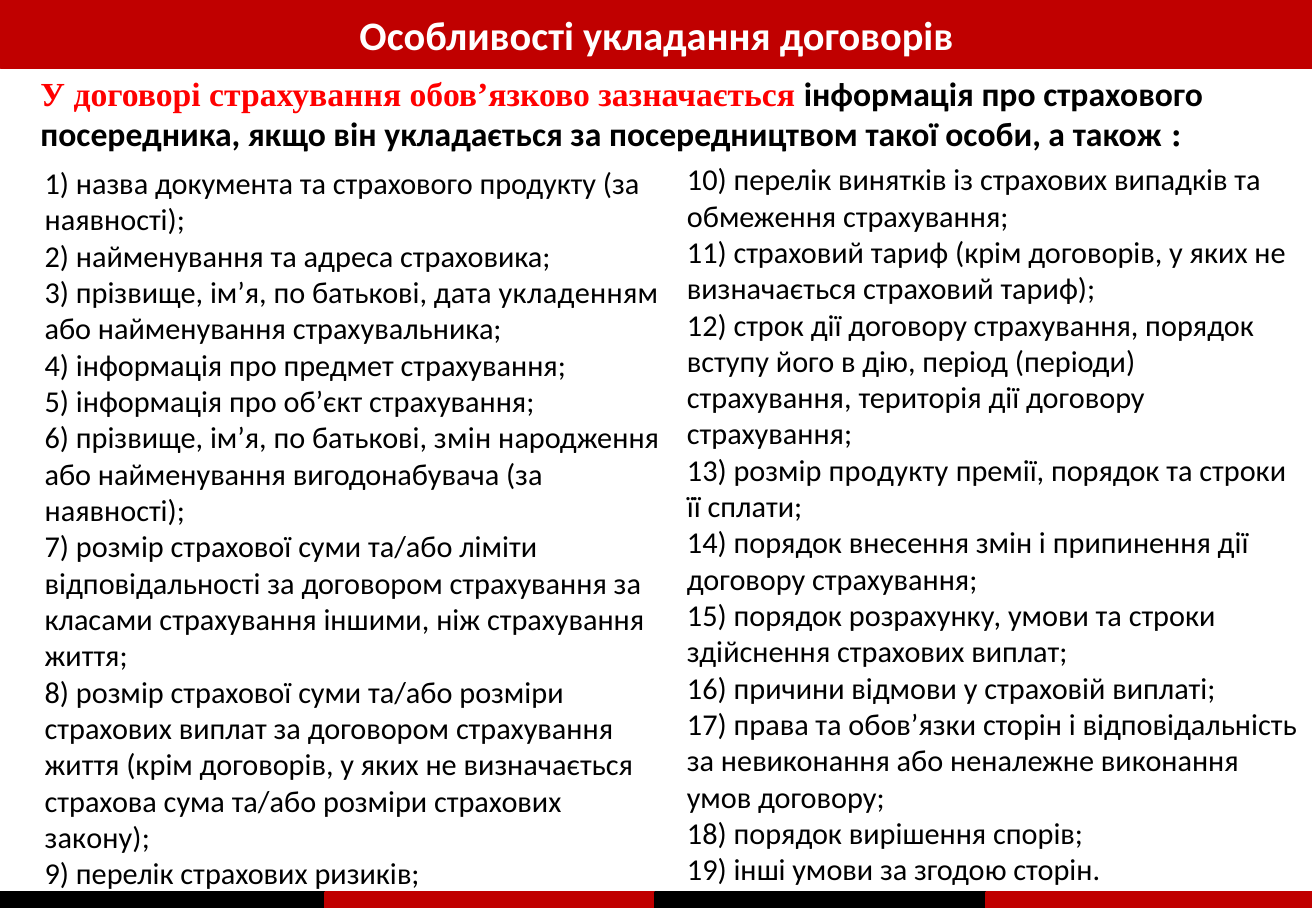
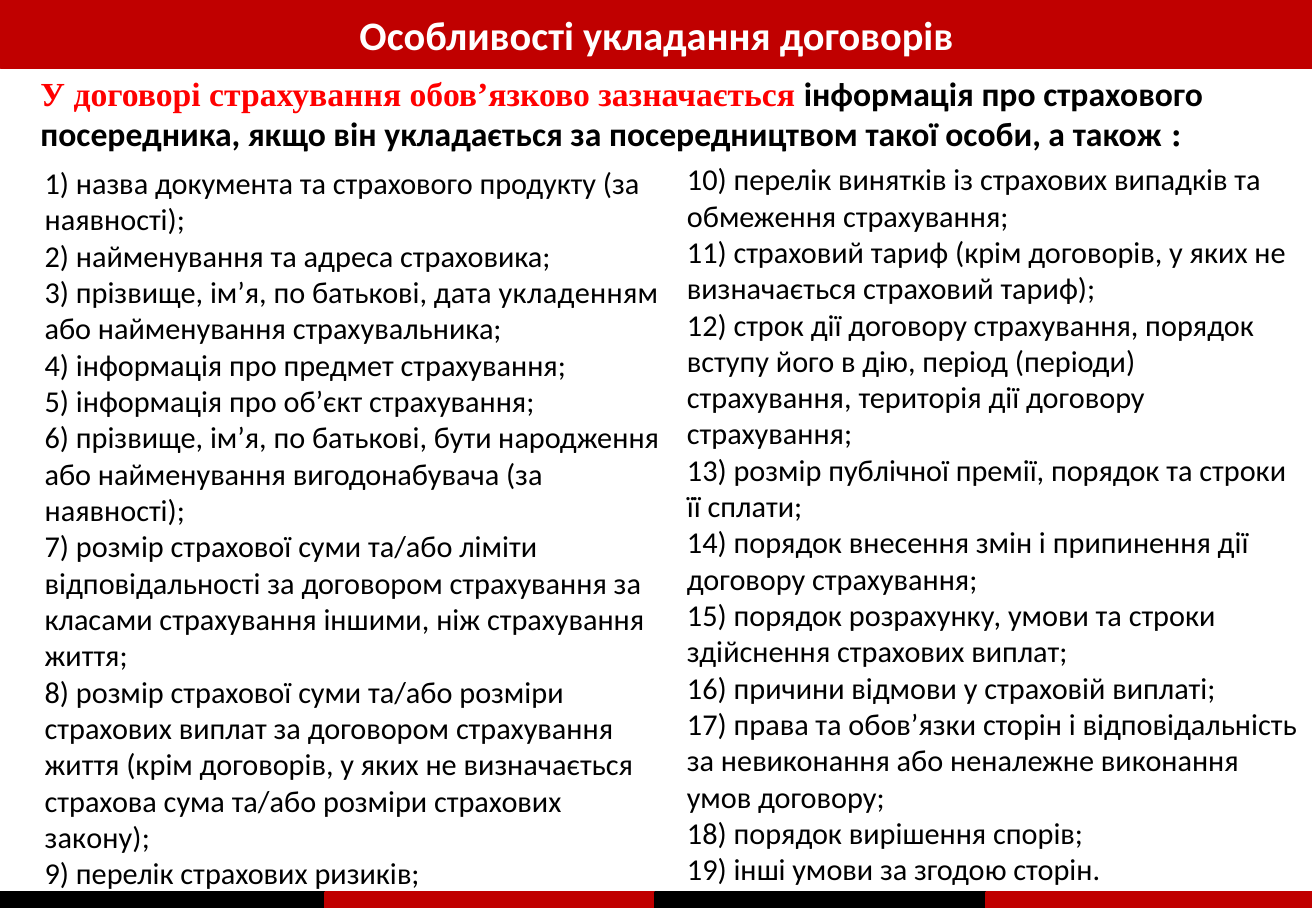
батькові змін: змін -> бути
розмір продукту: продукту -> публічної
